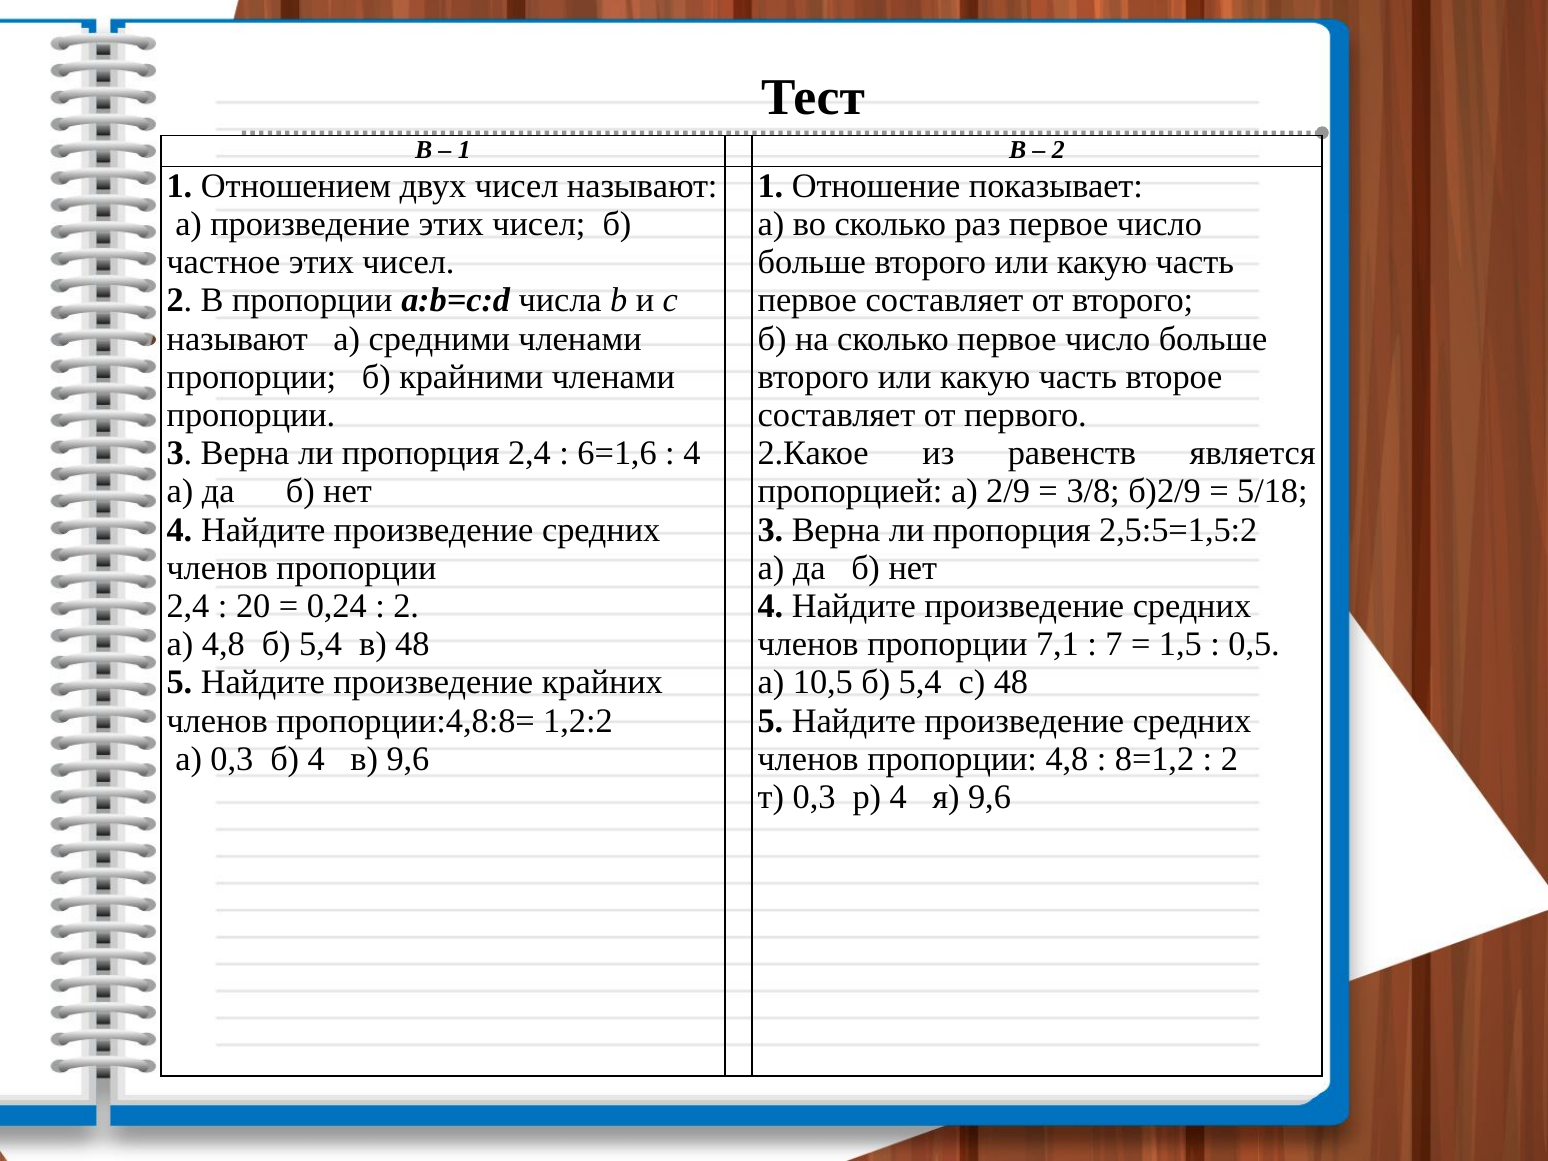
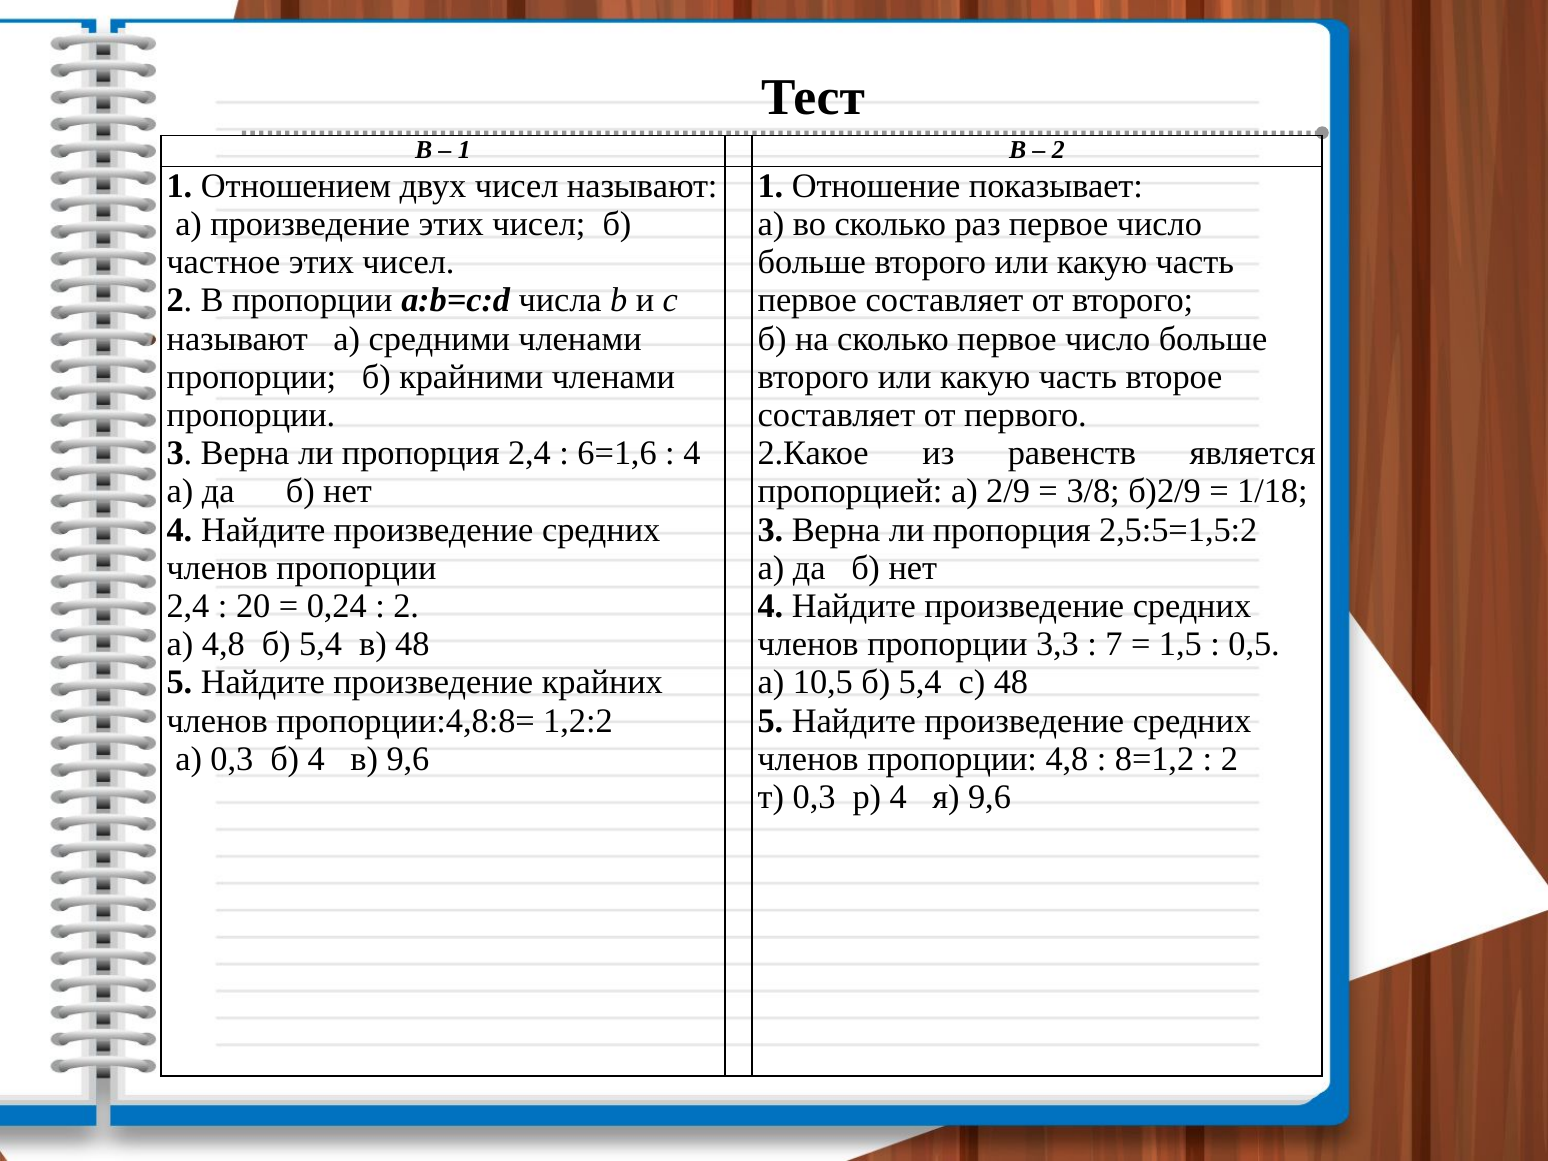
5/18: 5/18 -> 1/18
7,1: 7,1 -> 3,3
